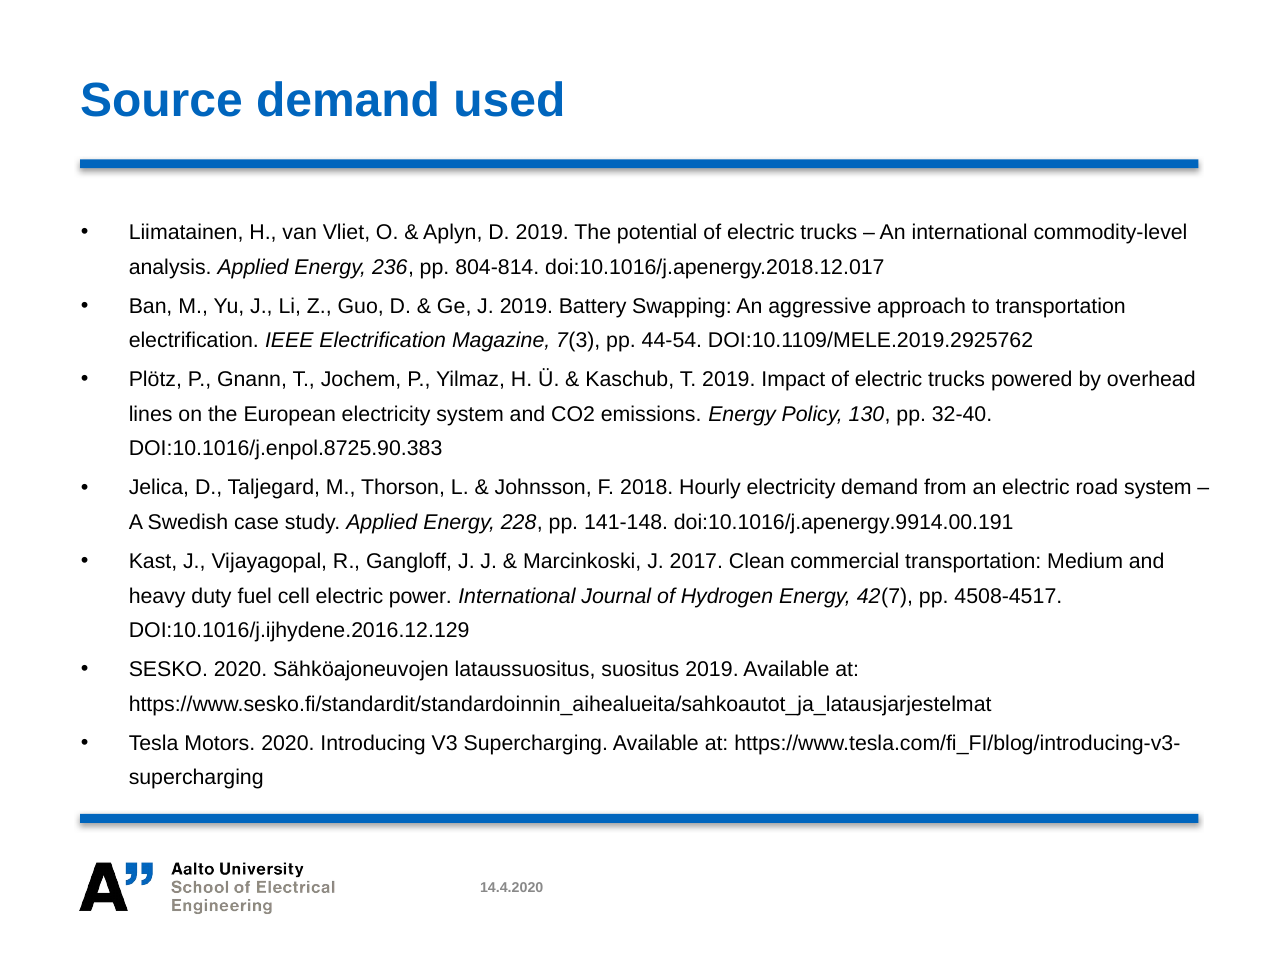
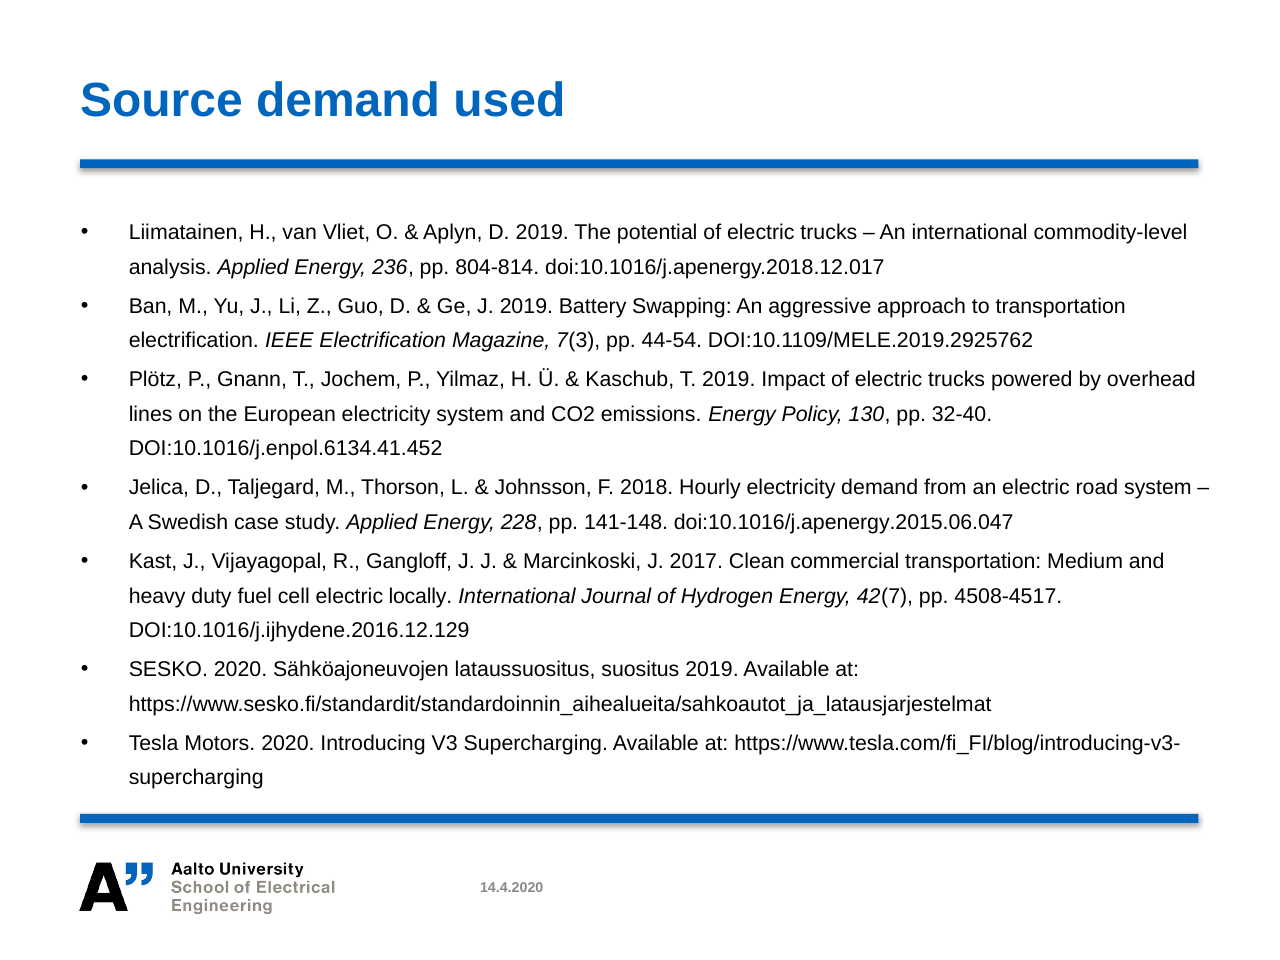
DOI:10.1016/j.enpol.8725.90.383: DOI:10.1016/j.enpol.8725.90.383 -> DOI:10.1016/j.enpol.6134.41.452
doi:10.1016/j.apenergy.9914.00.191: doi:10.1016/j.apenergy.9914.00.191 -> doi:10.1016/j.apenergy.2015.06.047
power: power -> locally
